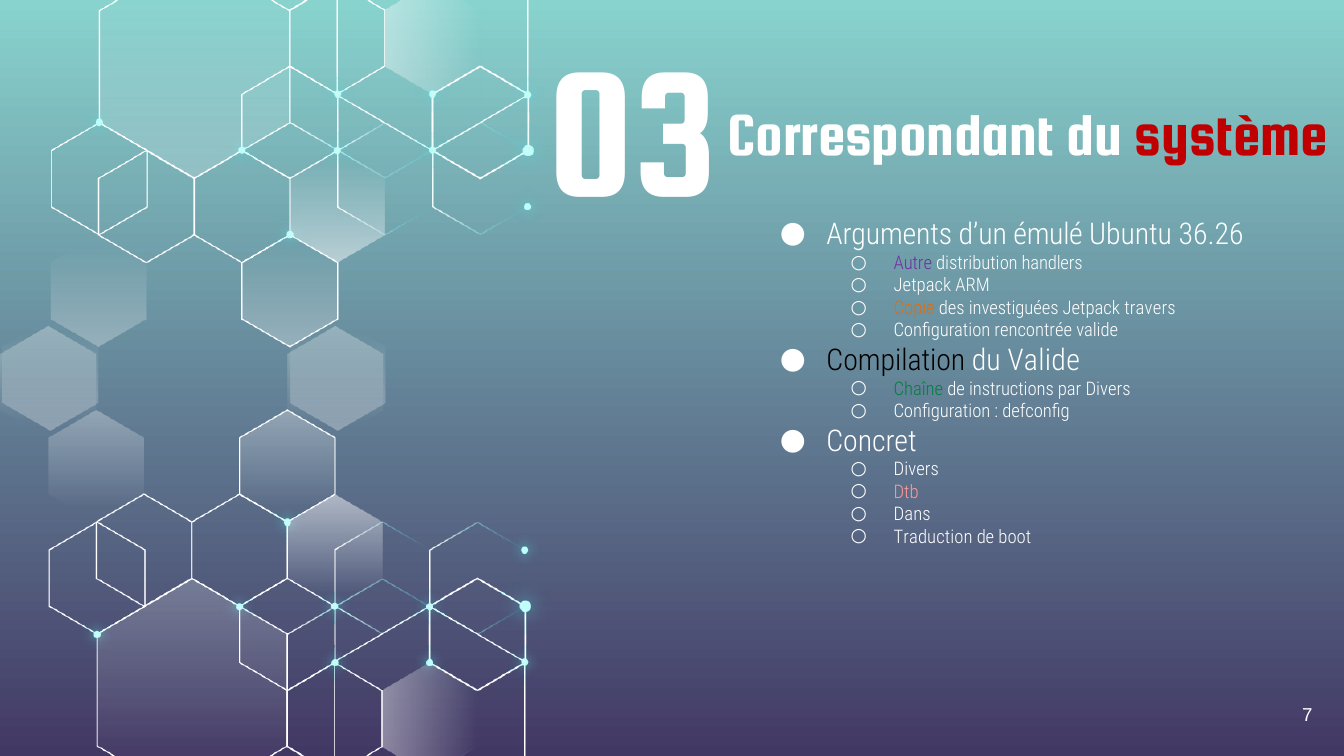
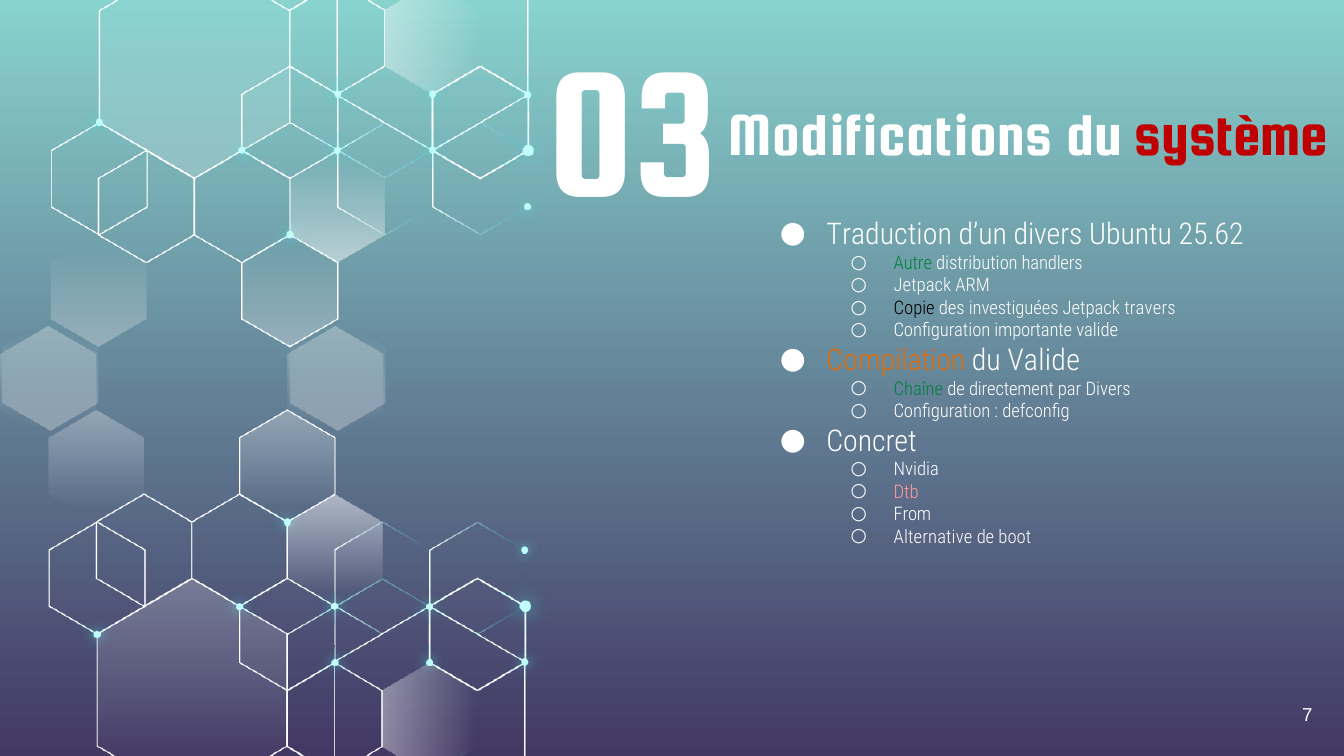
Correspondant: Correspondant -> Modifications
Arguments: Arguments -> Traduction
d’un émulé: émulé -> divers
36.26: 36.26 -> 25.62
Autre colour: purple -> green
Copie colour: orange -> black
rencontrée: rencontrée -> importante
Compilation colour: black -> orange
instructions: instructions -> directement
Divers at (916, 470): Divers -> Nvidia
Dans: Dans -> From
Traduction: Traduction -> Alternative
